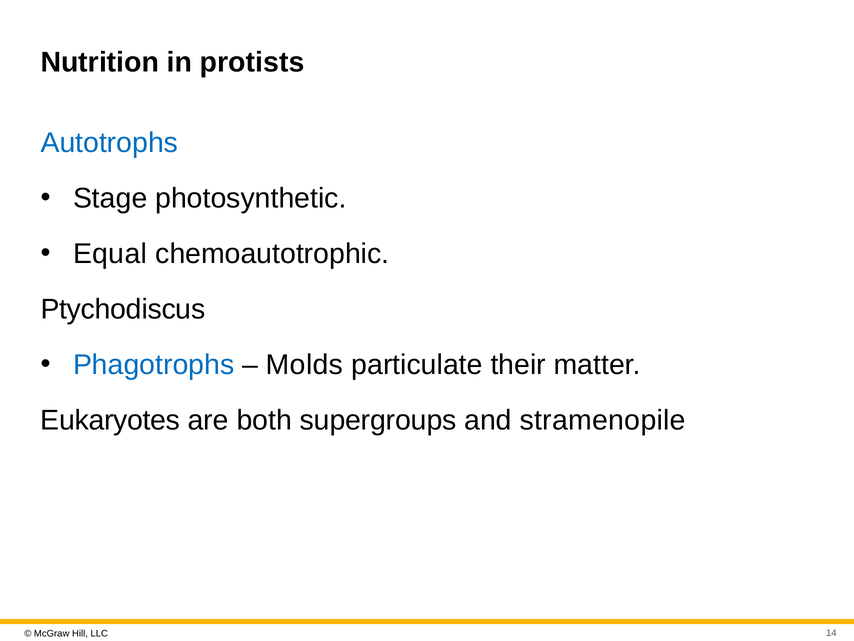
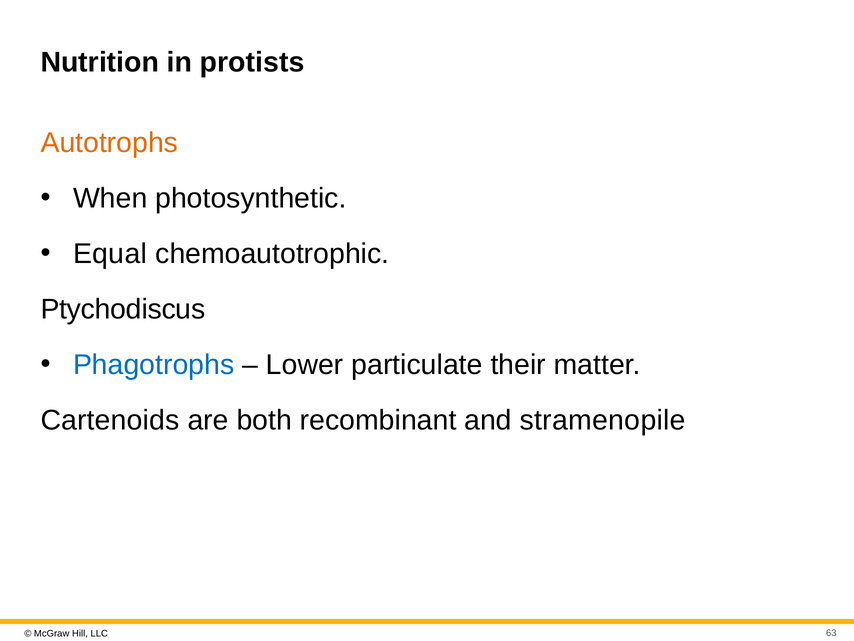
Autotrophs colour: blue -> orange
Stage: Stage -> When
Molds: Molds -> Lower
Eukaryotes: Eukaryotes -> Cartenoids
supergroups: supergroups -> recombinant
14: 14 -> 63
